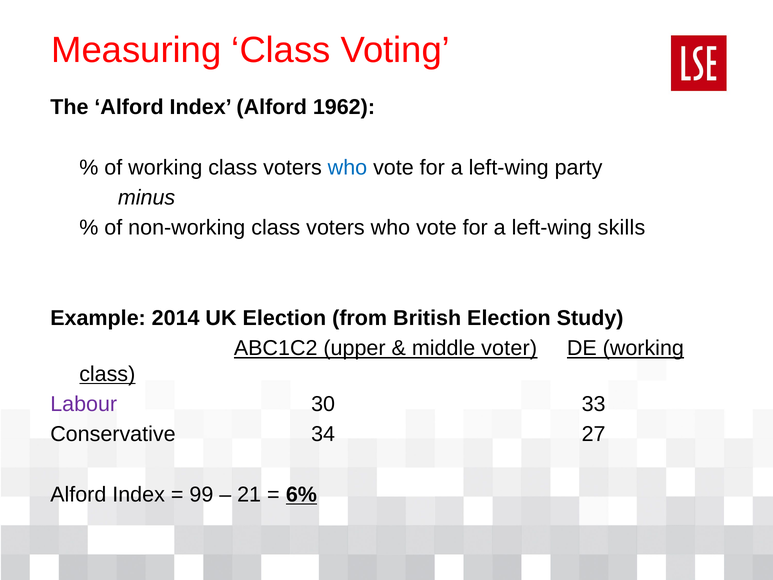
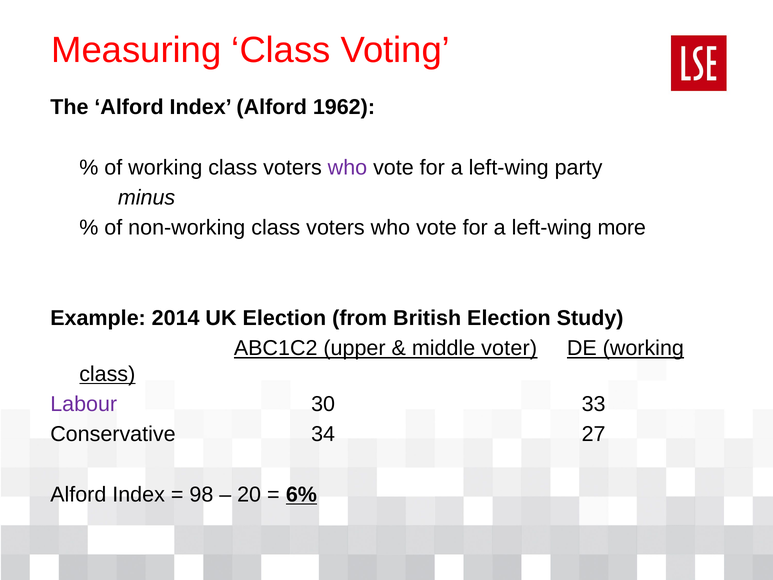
who at (347, 167) colour: blue -> purple
skills: skills -> more
99: 99 -> 98
21: 21 -> 20
